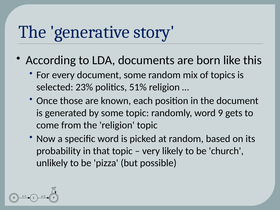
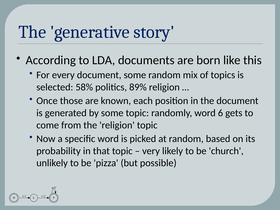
23%: 23% -> 58%
51%: 51% -> 89%
9: 9 -> 6
